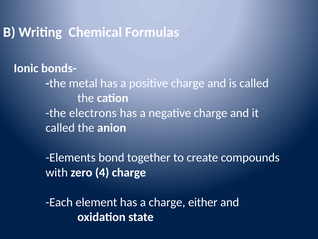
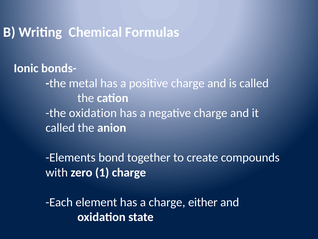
the electrons: electrons -> oxidation
4: 4 -> 1
